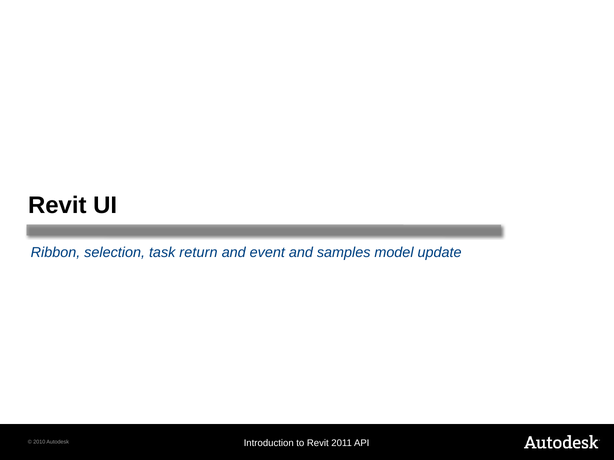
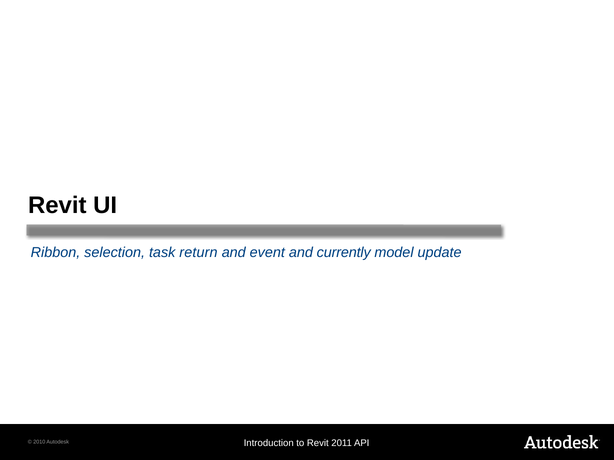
samples: samples -> currently
